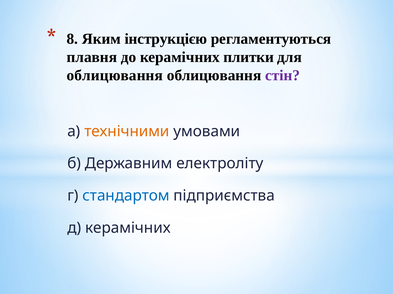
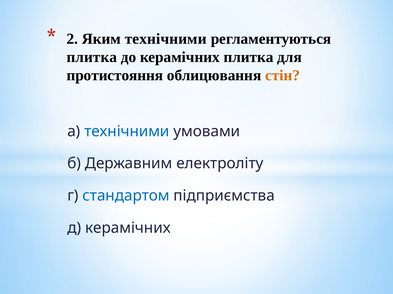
8: 8 -> 2
Яким інструкцією: інструкцією -> технічними
плавня at (92, 57): плавня -> плитка
керамічних плитки: плитки -> плитка
облицювання at (115, 76): облицювання -> протистояння
стін colour: purple -> orange
технічними at (127, 132) colour: orange -> blue
